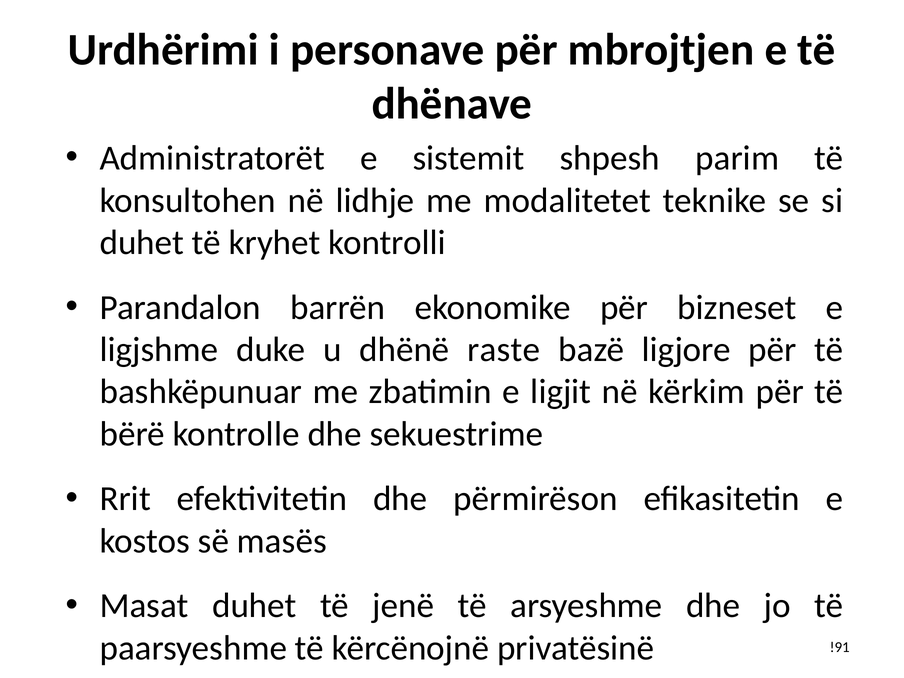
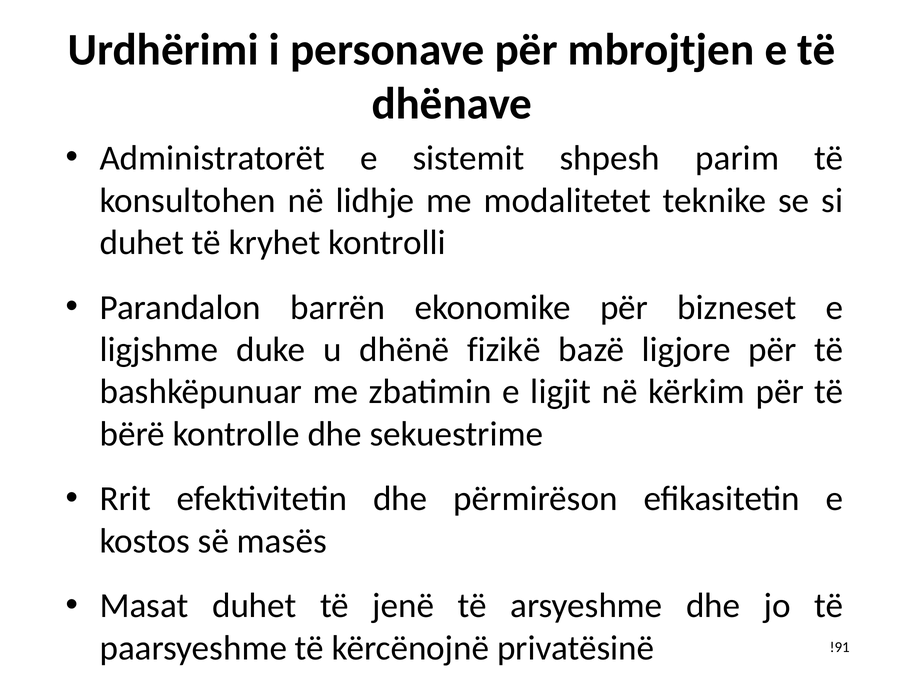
raste: raste -> fizikë
